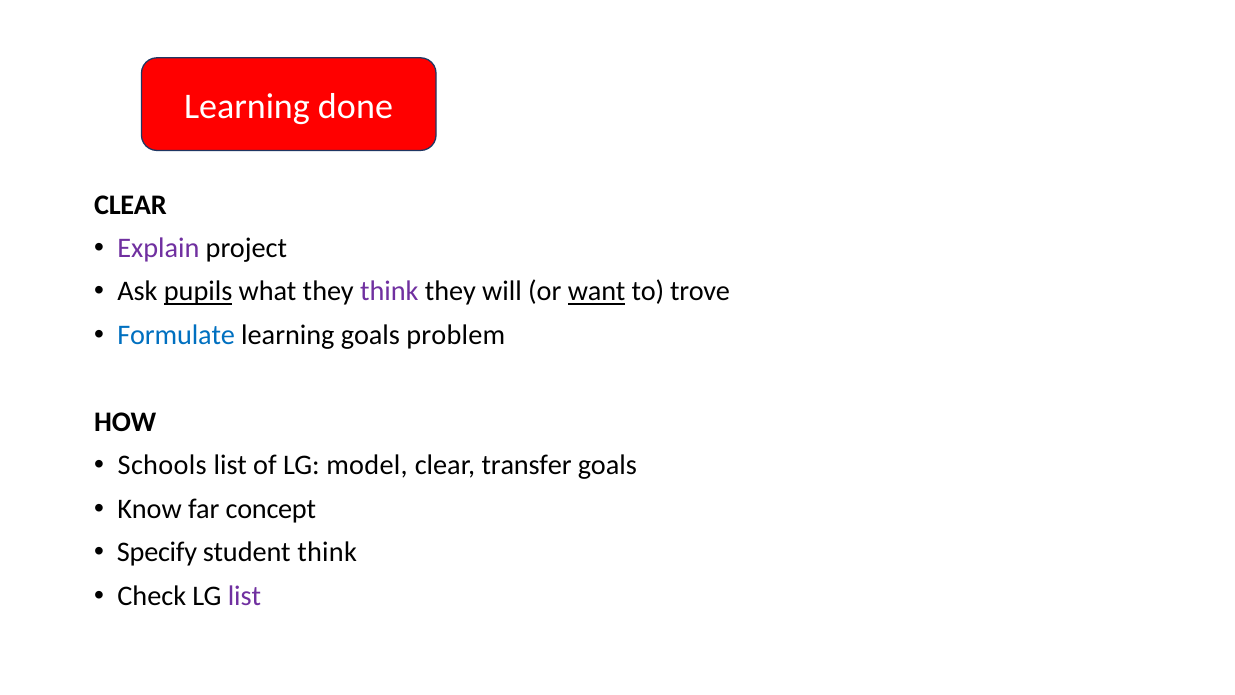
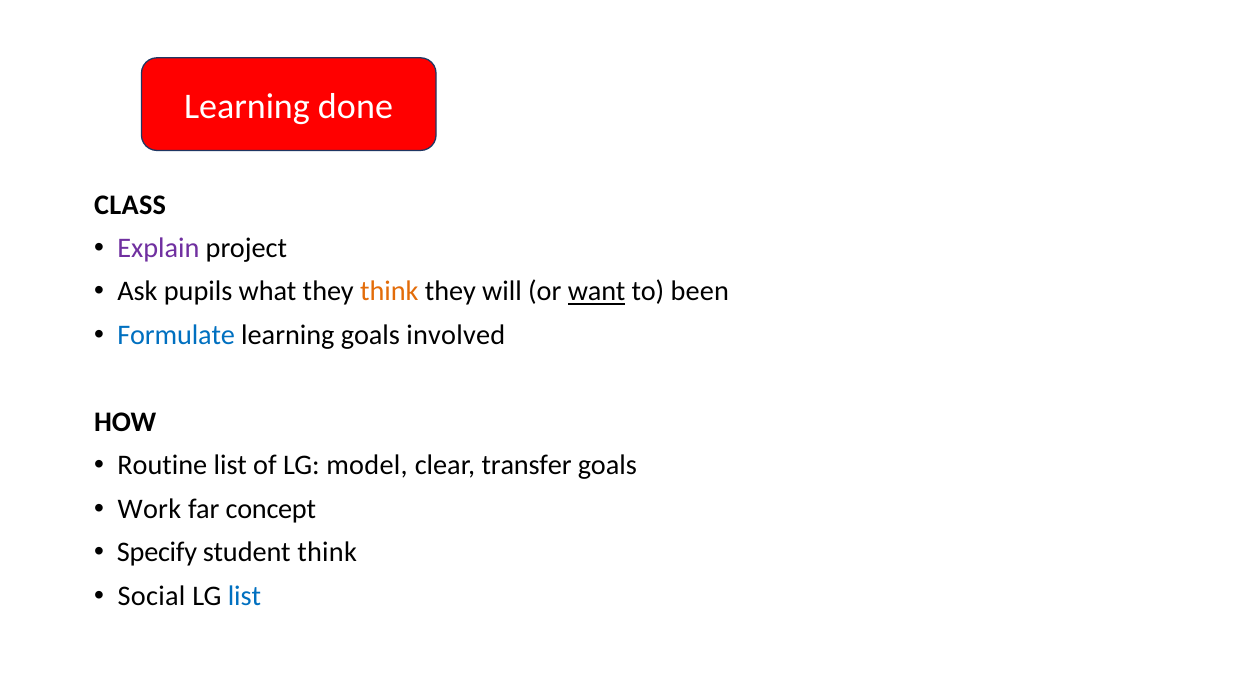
CLEAR at (130, 205): CLEAR -> CLASS
pupils underline: present -> none
think at (389, 292) colour: purple -> orange
trove: trove -> been
problem: problem -> involved
Schools: Schools -> Routine
Know: Know -> Work
Check: Check -> Social
list at (244, 595) colour: purple -> blue
